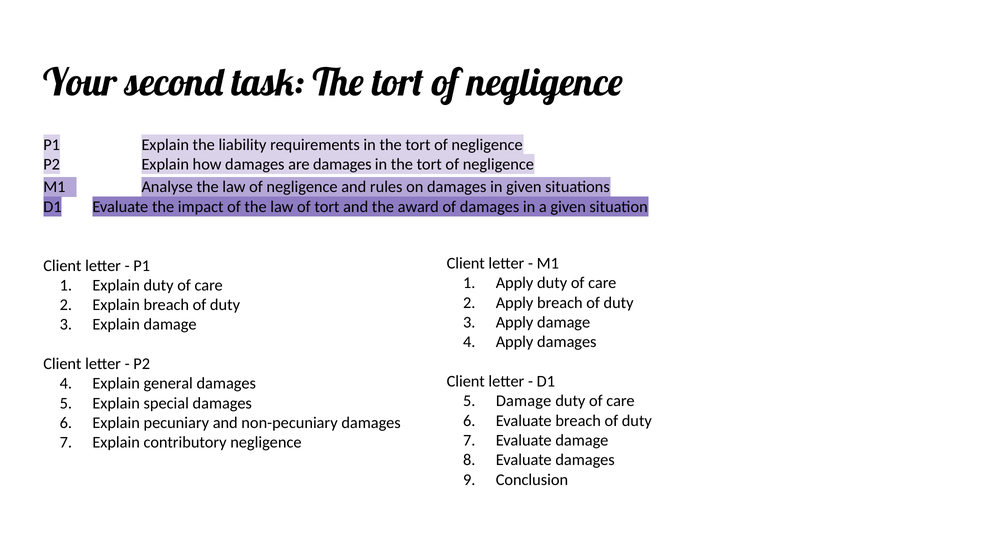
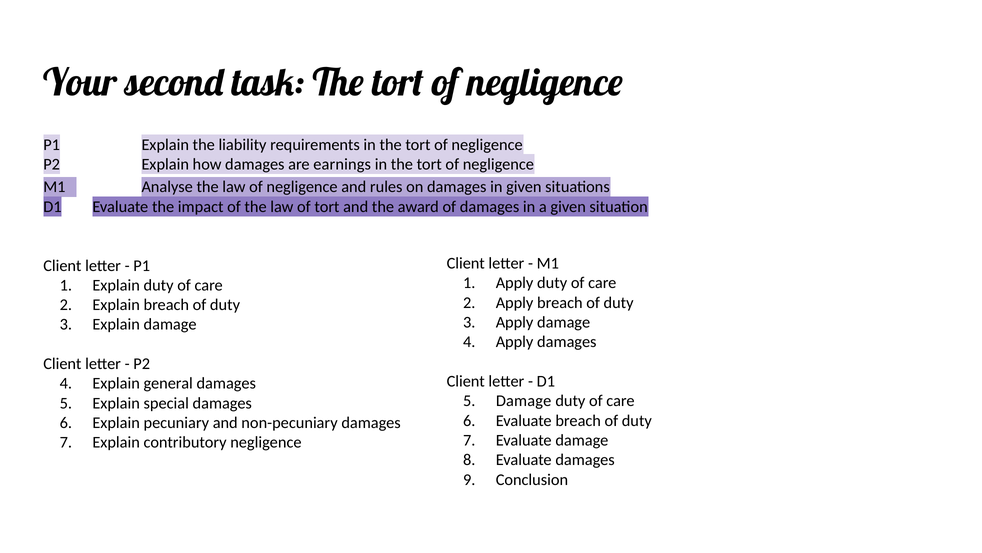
are damages: damages -> earnings
